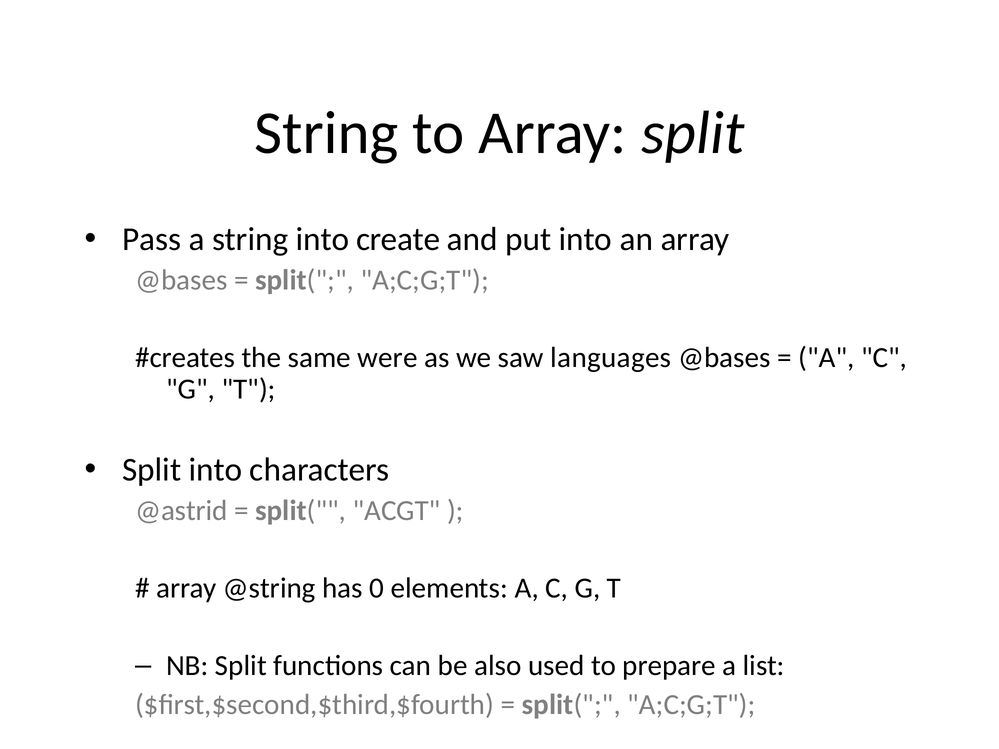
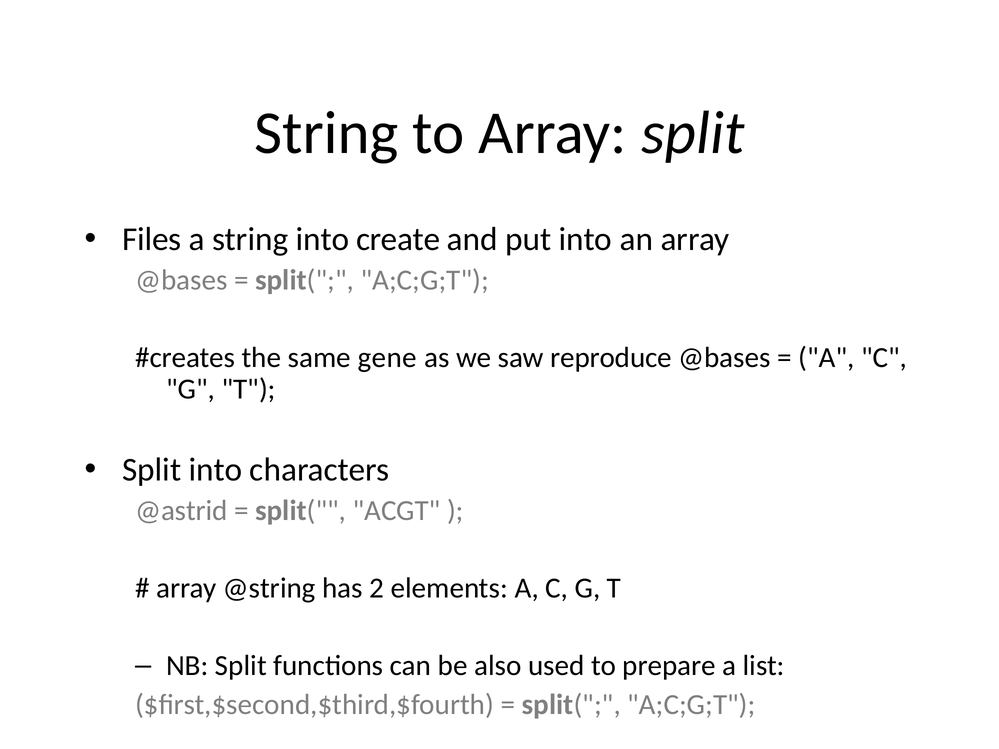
Pass: Pass -> Files
were: were -> gene
languages: languages -> reproduce
0: 0 -> 2
